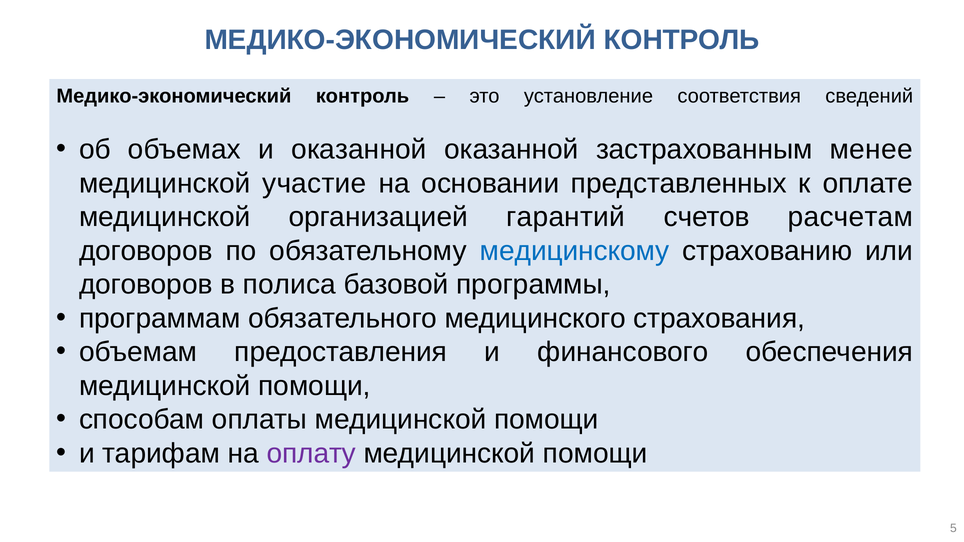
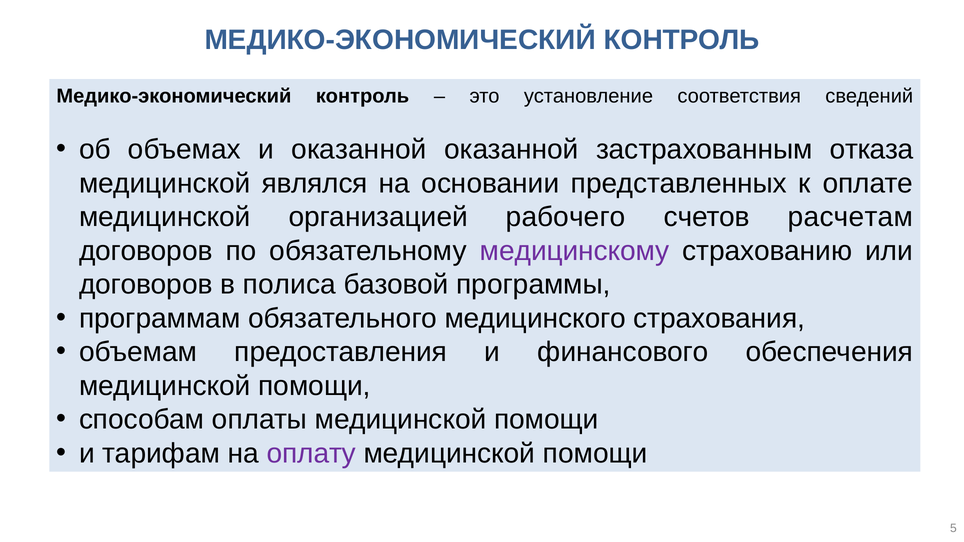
менее: менее -> отказа
участие: участие -> являлся
гарантий: гарантий -> рабочего
медицинскому colour: blue -> purple
